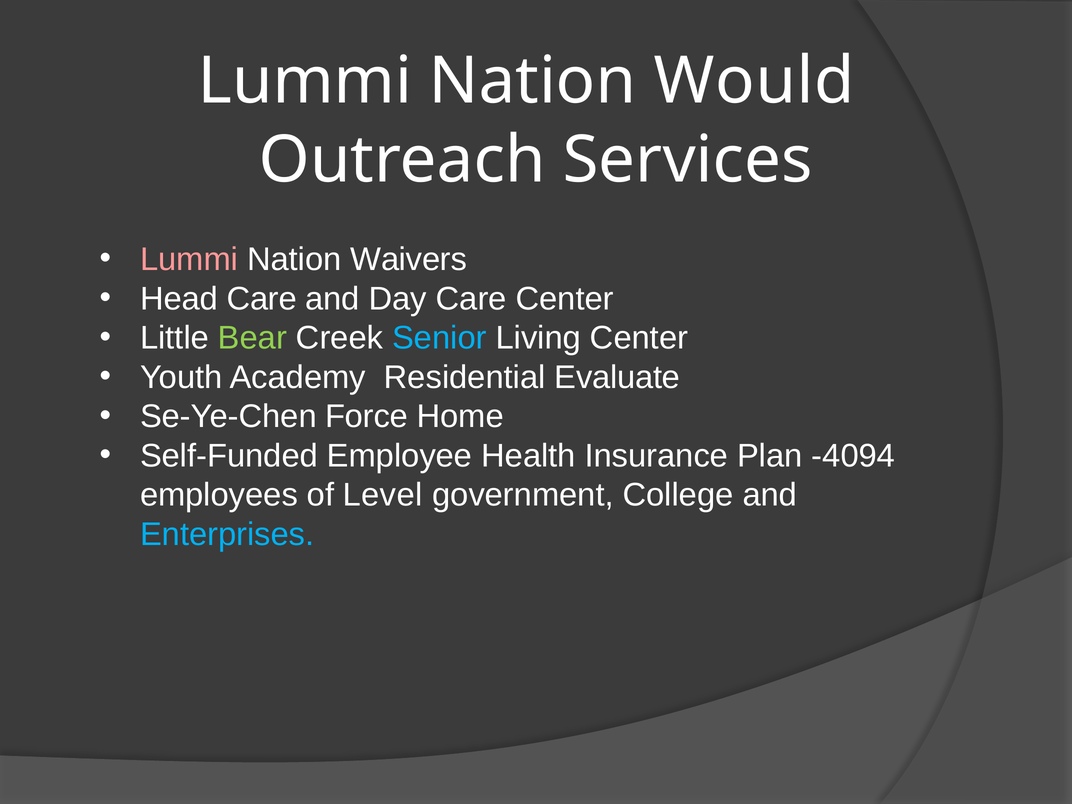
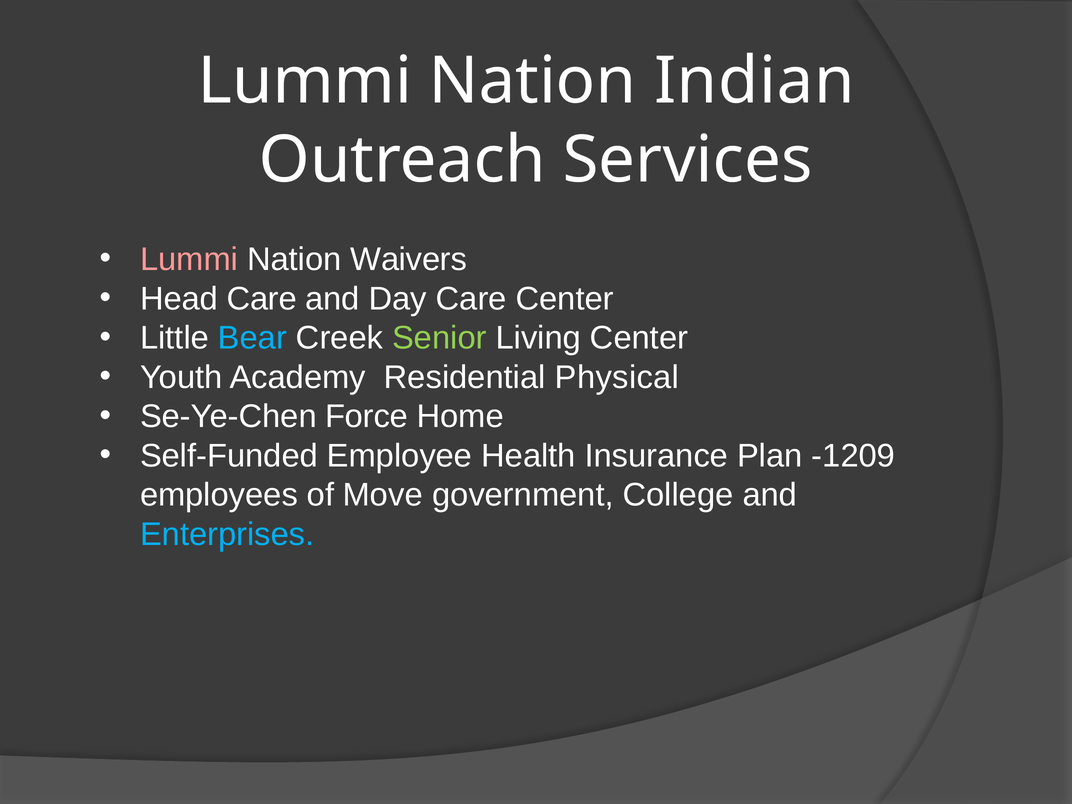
Would: Would -> Indian
Bear colour: light green -> light blue
Senior colour: light blue -> light green
Evaluate: Evaluate -> Physical
-4094: -4094 -> -1209
Level: Level -> Move
